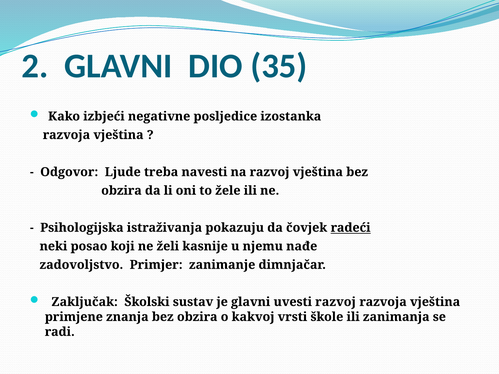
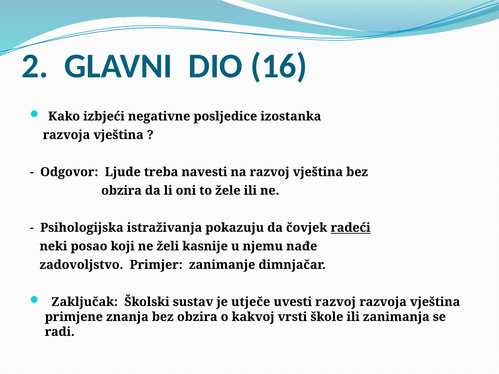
35: 35 -> 16
je glavni: glavni -> utječe
